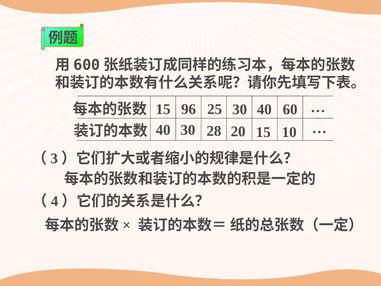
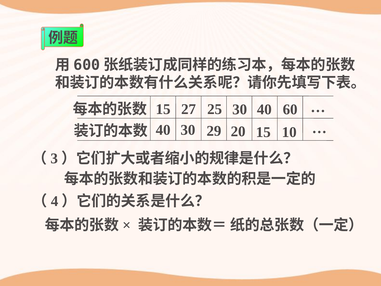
96: 96 -> 27
28: 28 -> 29
